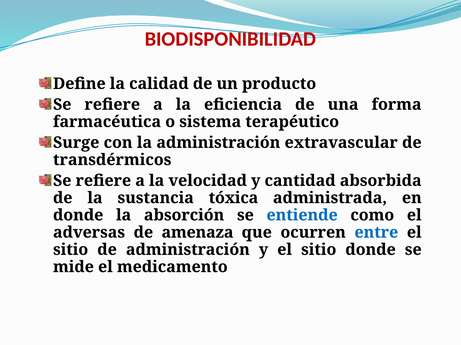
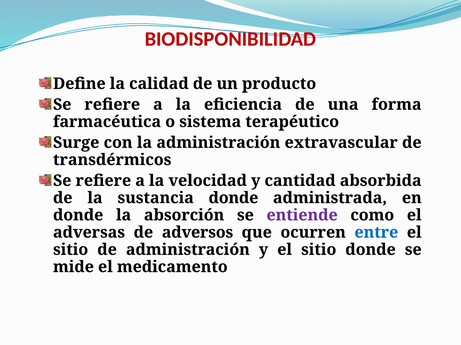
sustancia tóxica: tóxica -> donde
entiende colour: blue -> purple
amenaza: amenaza -> adversos
